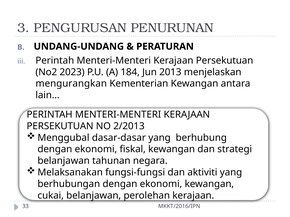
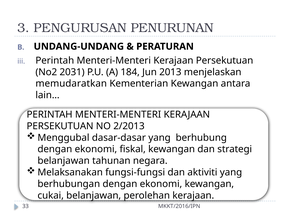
2023: 2023 -> 2031
mengurangkan: mengurangkan -> memudaratkan
